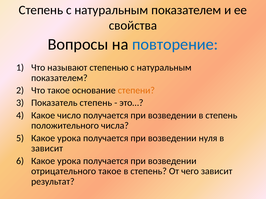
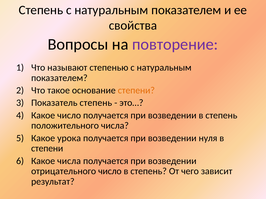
повторение colour: blue -> purple
зависит at (47, 149): зависит -> степени
урока at (69, 161): урока -> числа
отрицательного такое: такое -> число
